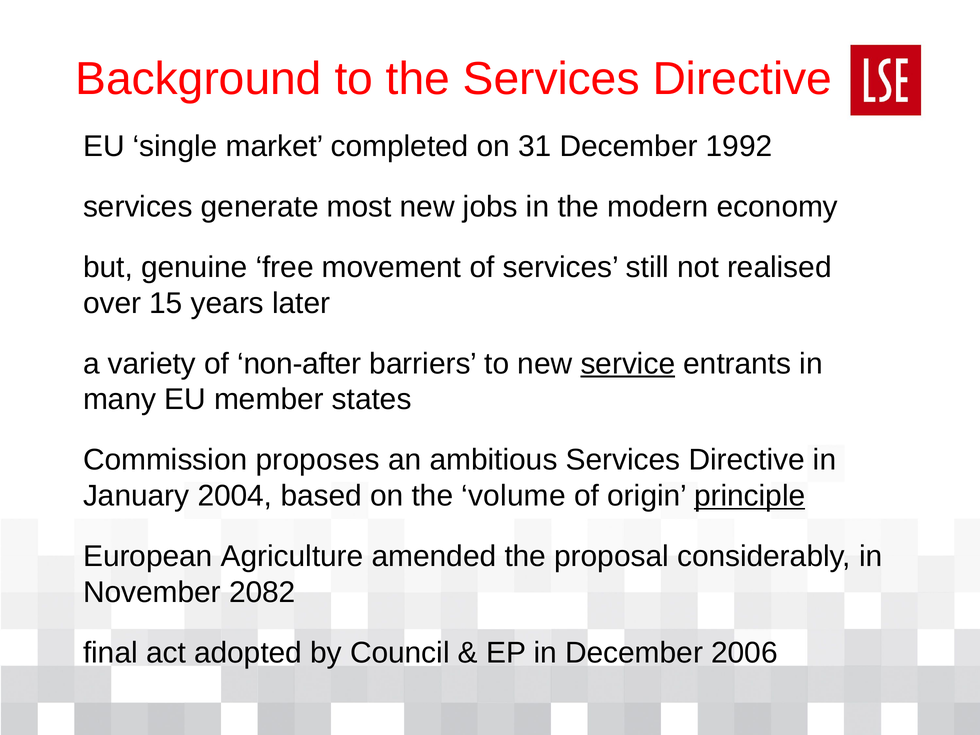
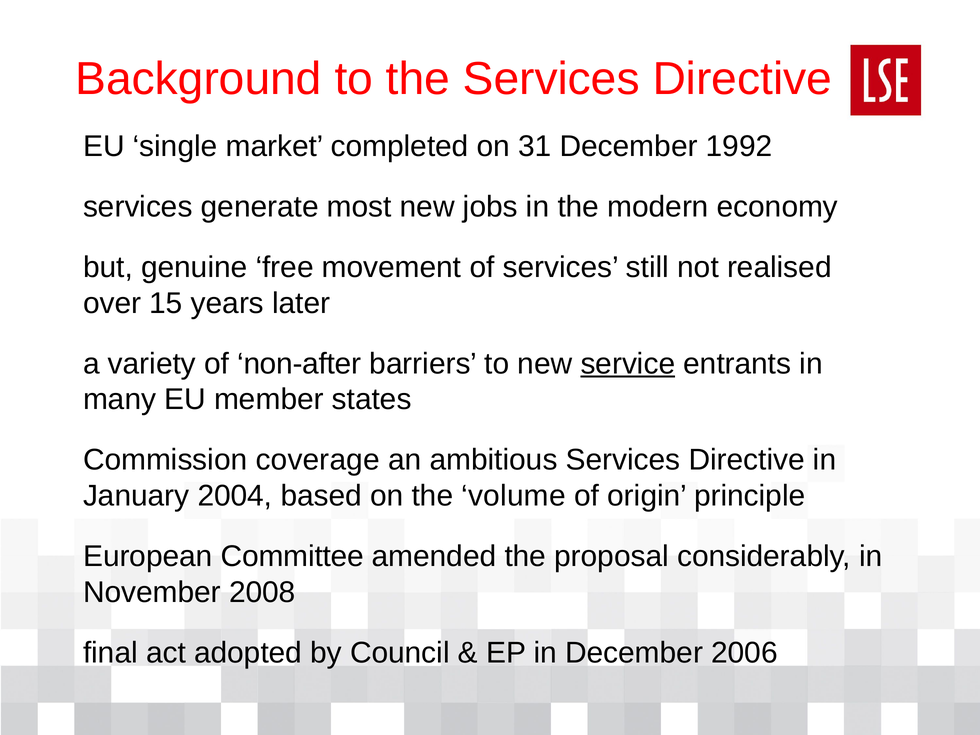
proposes: proposes -> coverage
principle underline: present -> none
Agriculture: Agriculture -> Committee
2082: 2082 -> 2008
